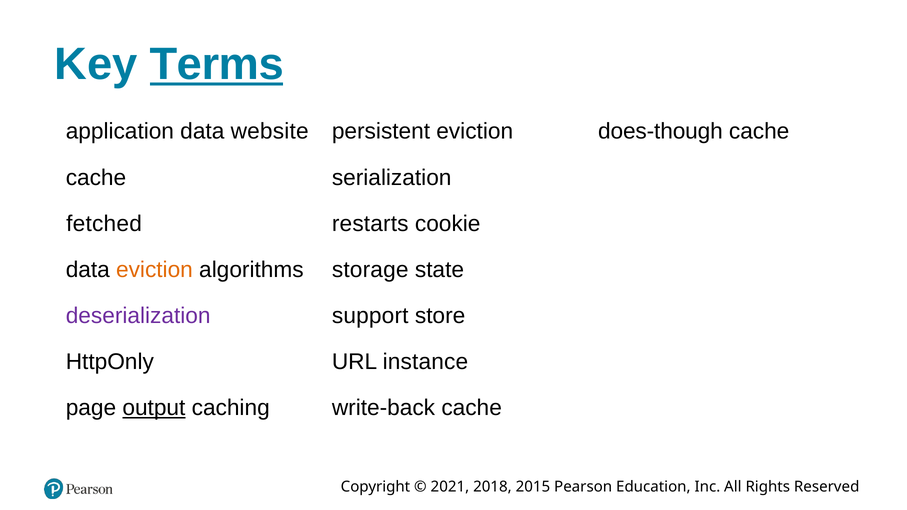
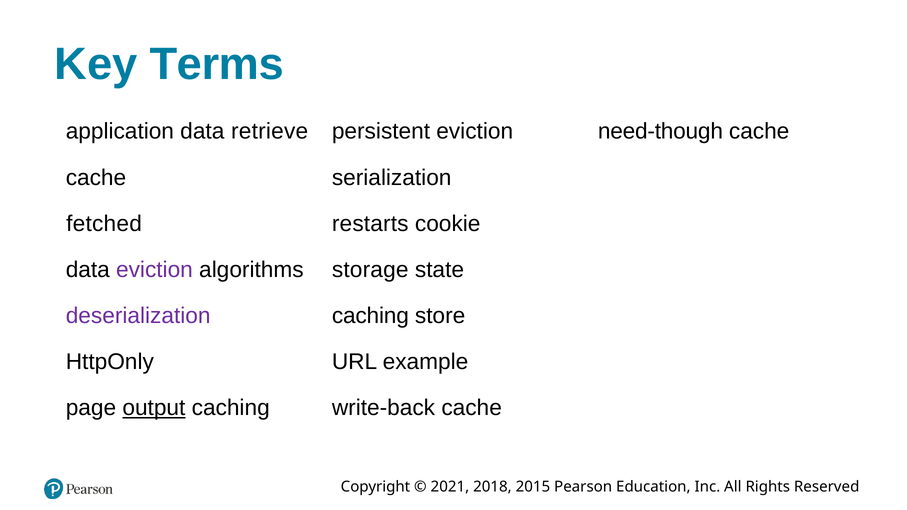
Terms underline: present -> none
website: website -> retrieve
does-though: does-though -> need-though
eviction at (154, 270) colour: orange -> purple
support at (370, 316): support -> caching
instance: instance -> example
